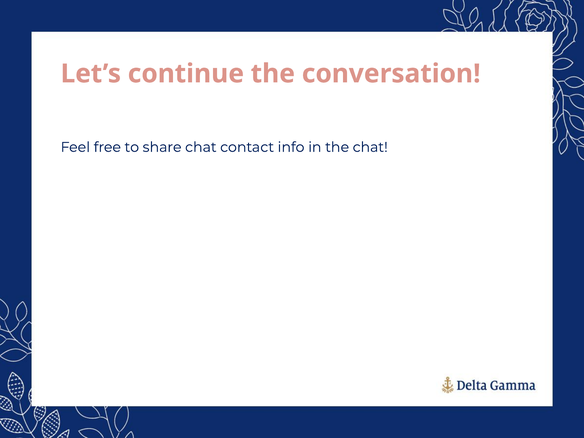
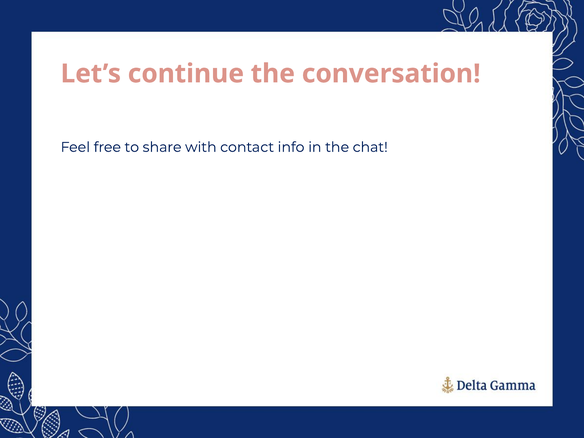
share chat: chat -> with
